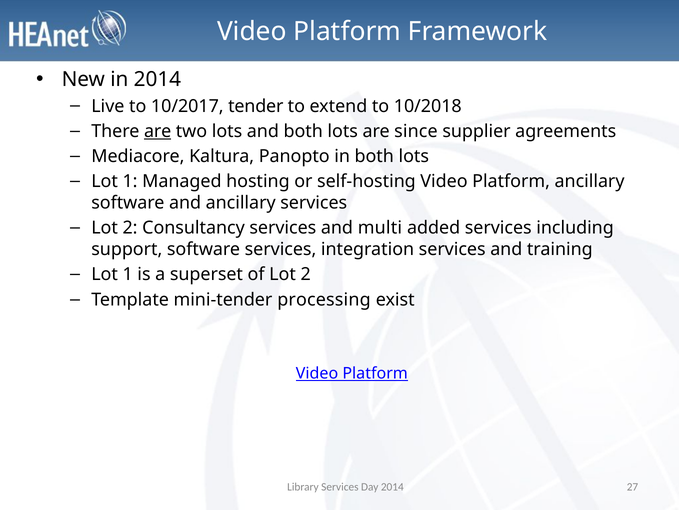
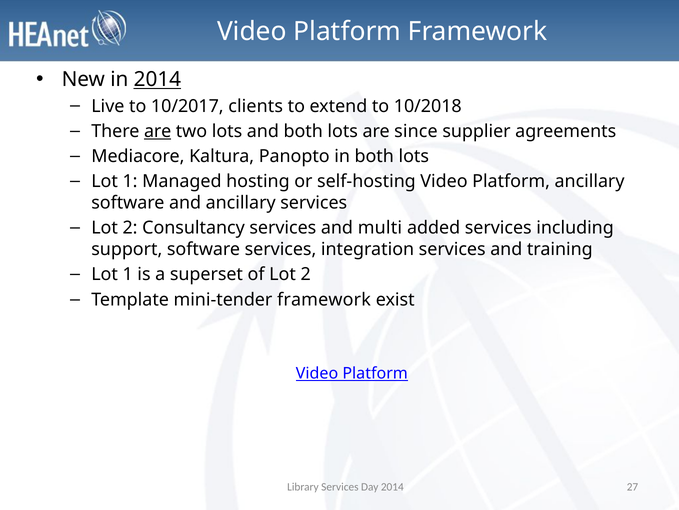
2014 at (157, 79) underline: none -> present
tender: tender -> clients
mini-tender processing: processing -> framework
